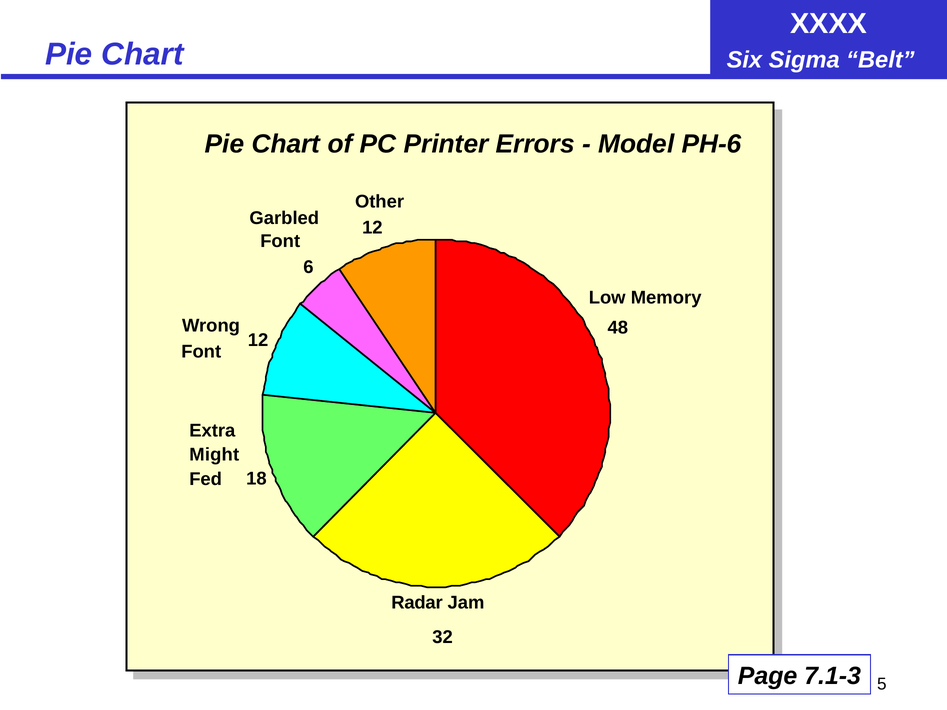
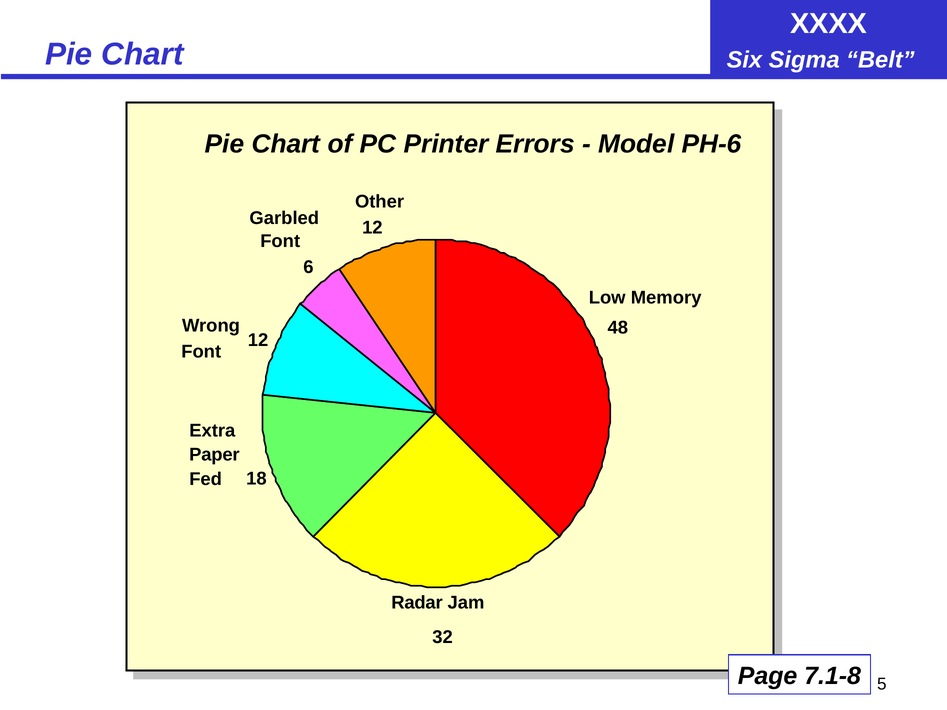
Might: Might -> Paper
7.1-3: 7.1-3 -> 7.1-8
